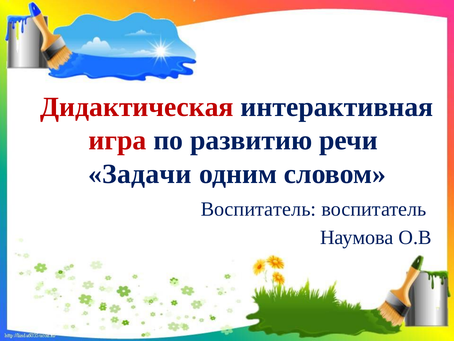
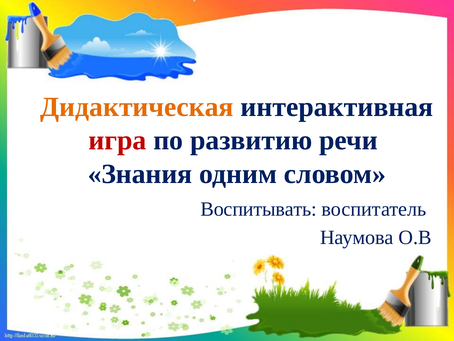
Дидактическая colour: red -> orange
Задачи: Задачи -> Знания
Воспитатель at (259, 209): Воспитатель -> Воспитывать
